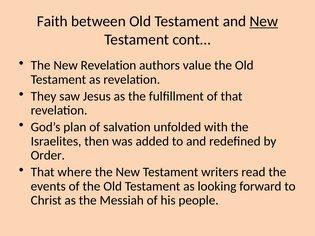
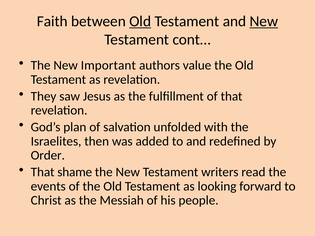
Old at (140, 21) underline: none -> present
New Revelation: Revelation -> Important
where: where -> shame
